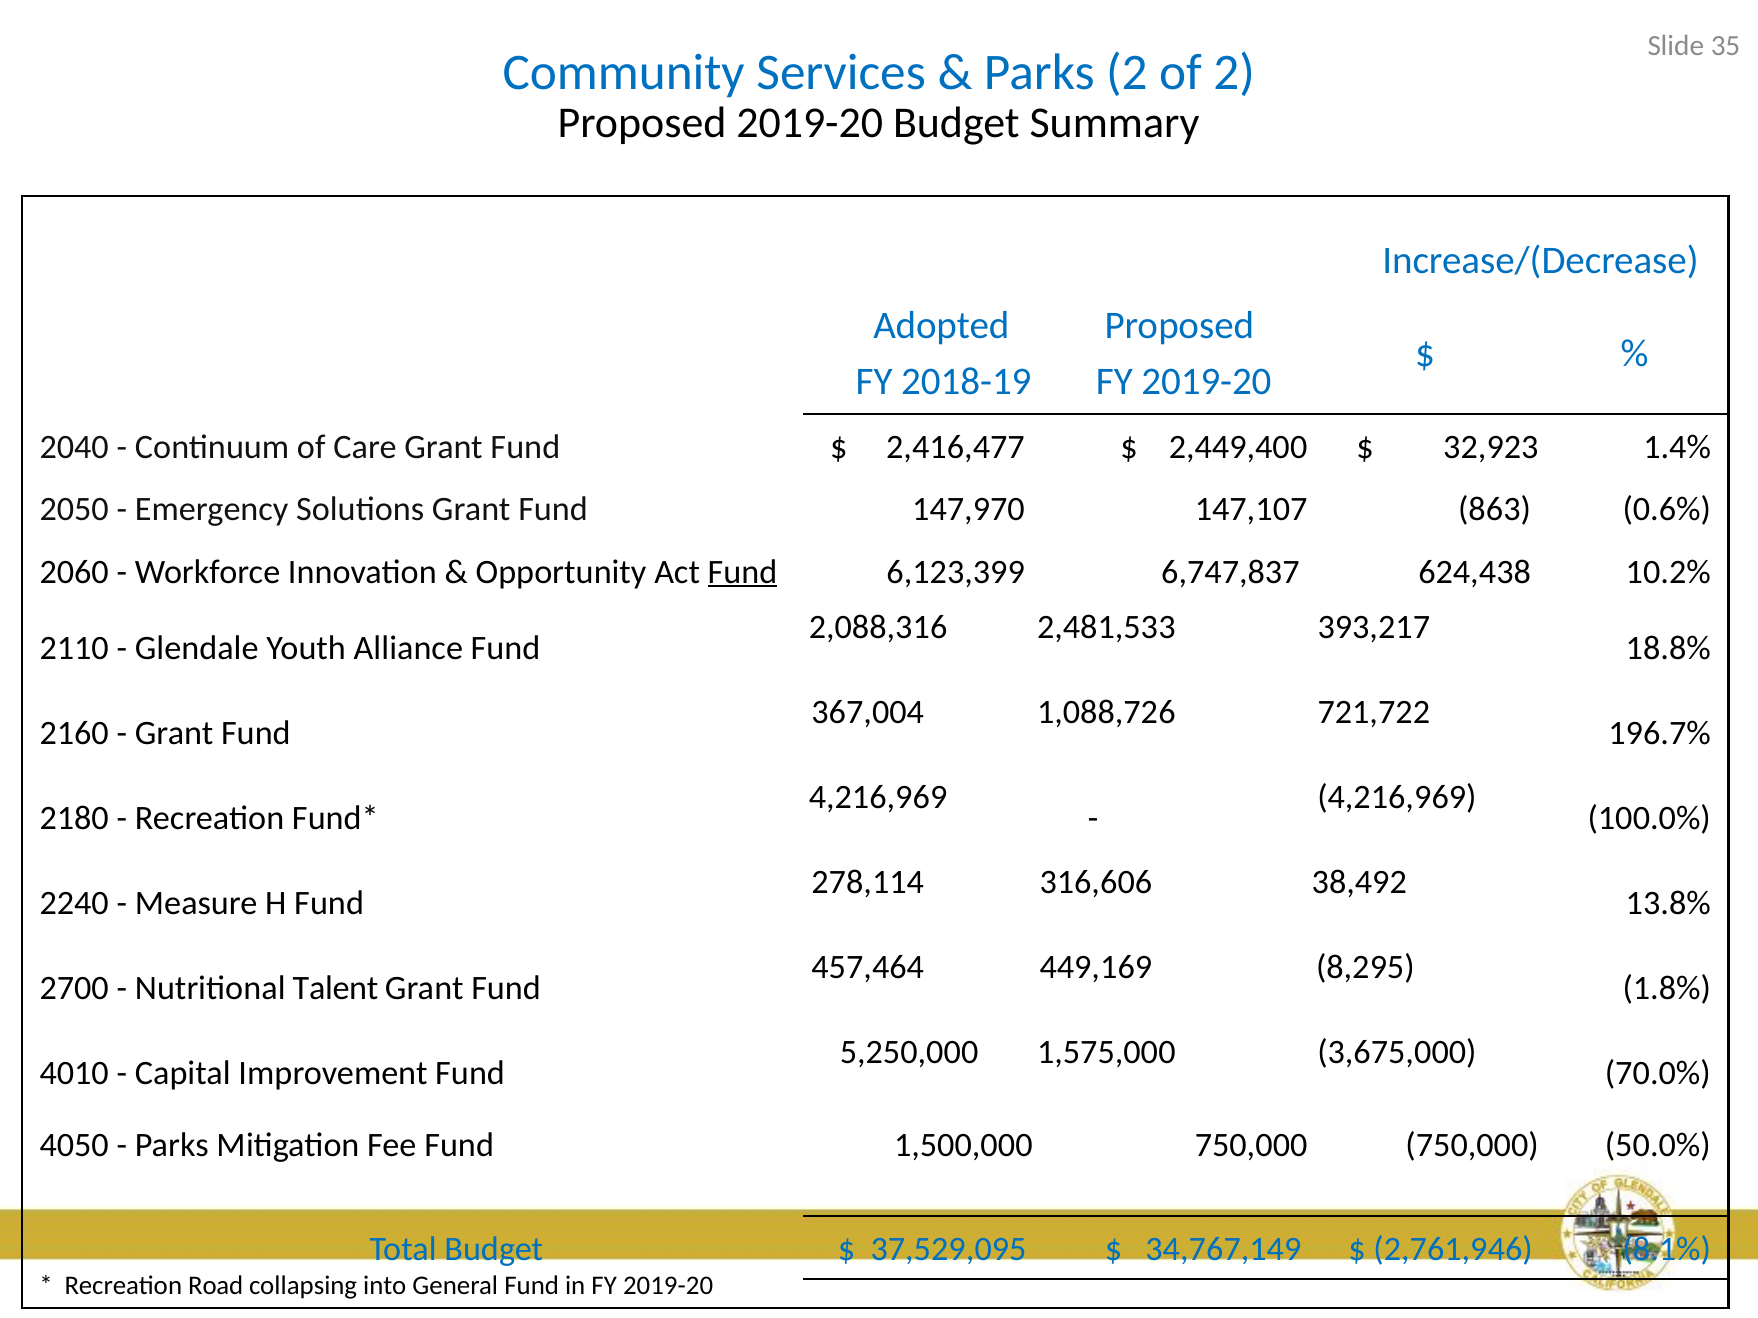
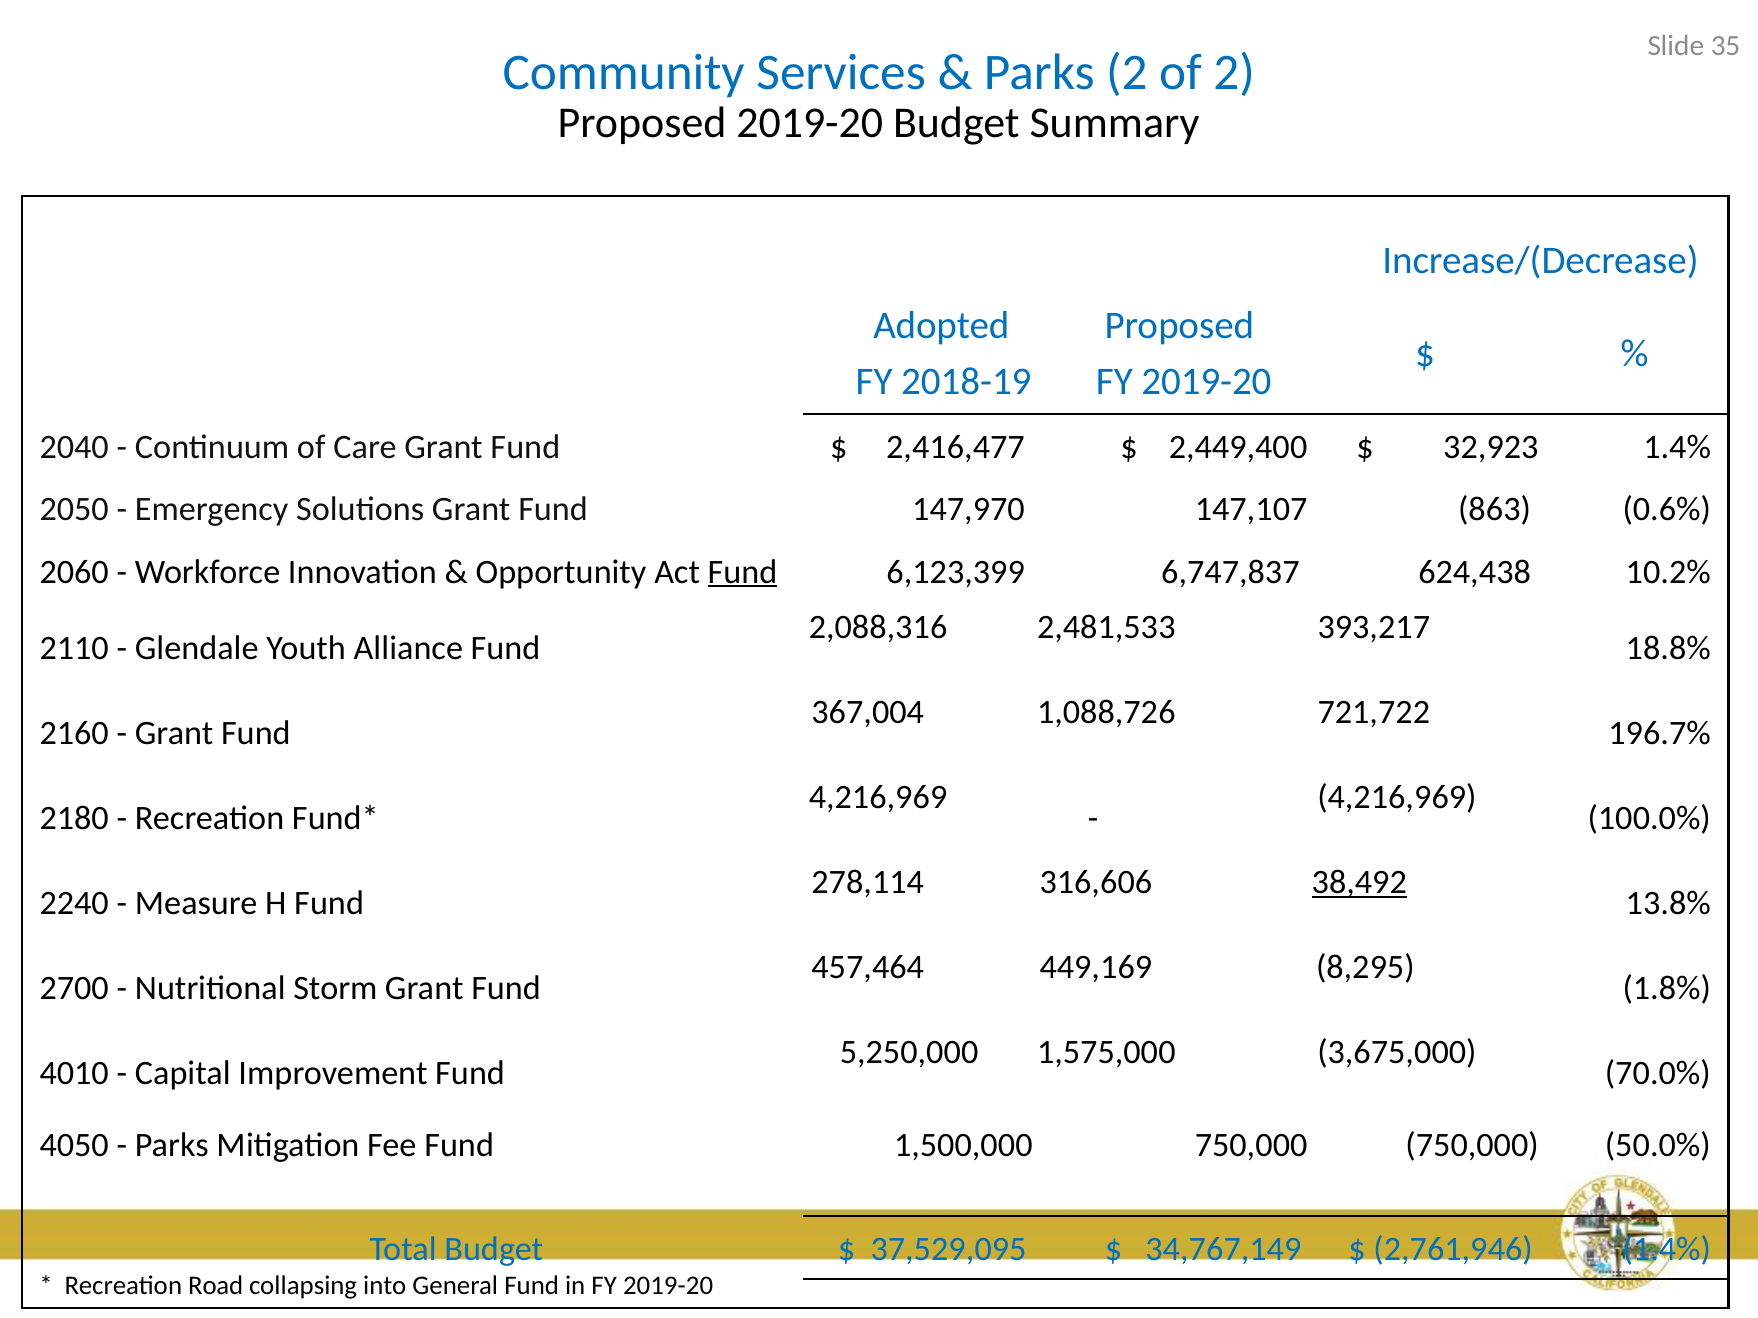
38,492 underline: none -> present
Talent: Talent -> Storm
2,761,946 8.1%: 8.1% -> 1.4%
